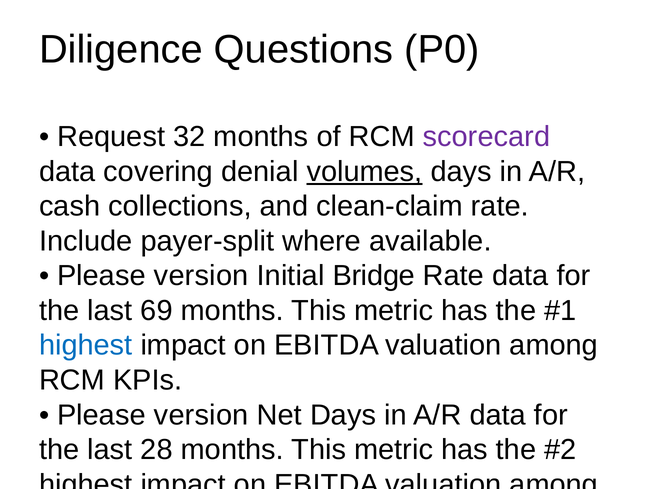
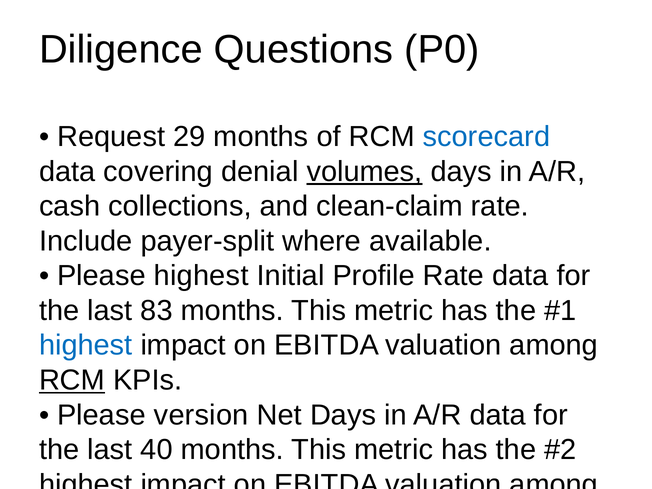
32: 32 -> 29
scorecard colour: purple -> blue
version at (201, 276): version -> highest
Bridge: Bridge -> Profile
69: 69 -> 83
RCM at (72, 380) underline: none -> present
28: 28 -> 40
